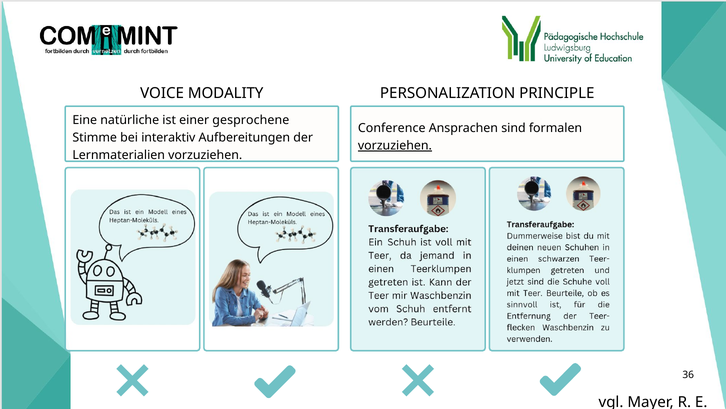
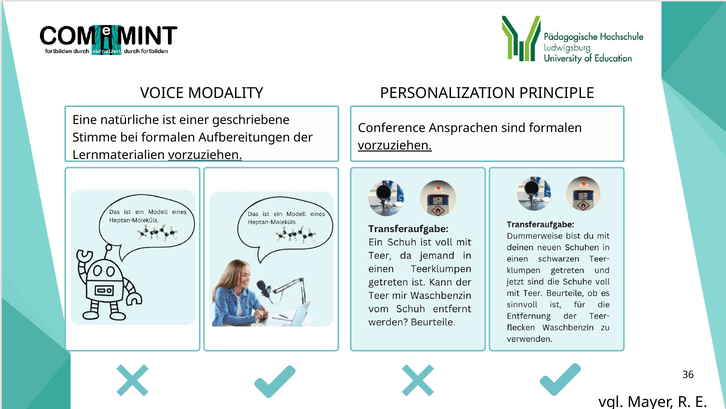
gesprochene: gesprochene -> geschriebene
bei interaktiv: interaktiv -> formalen
vorzuziehen at (205, 155) underline: none -> present
